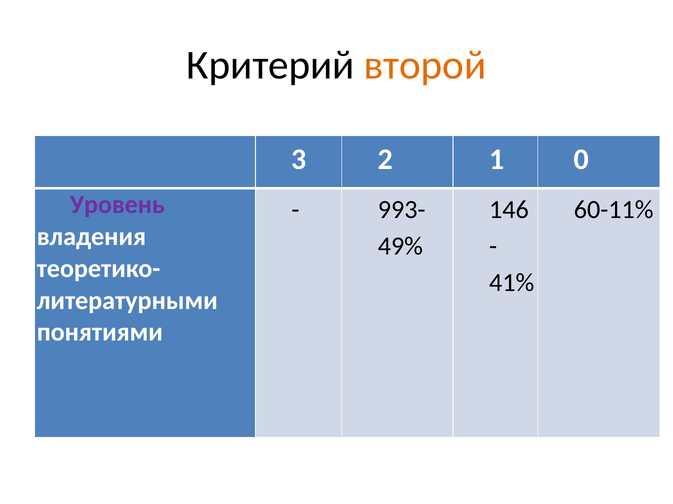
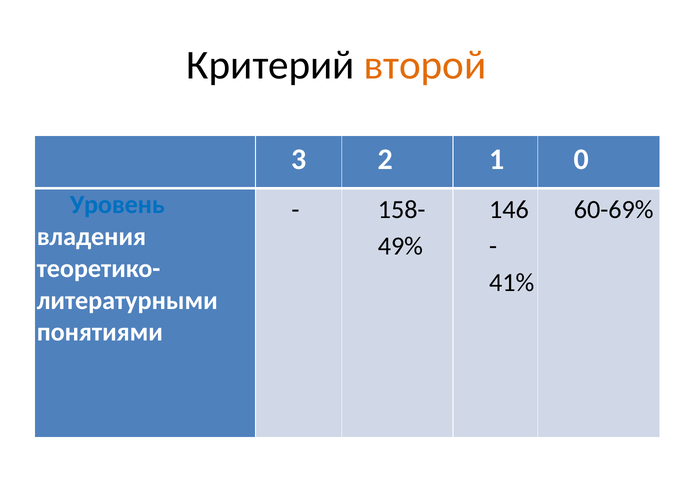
Уровень colour: purple -> blue
993-: 993- -> 158-
60-11%: 60-11% -> 60-69%
